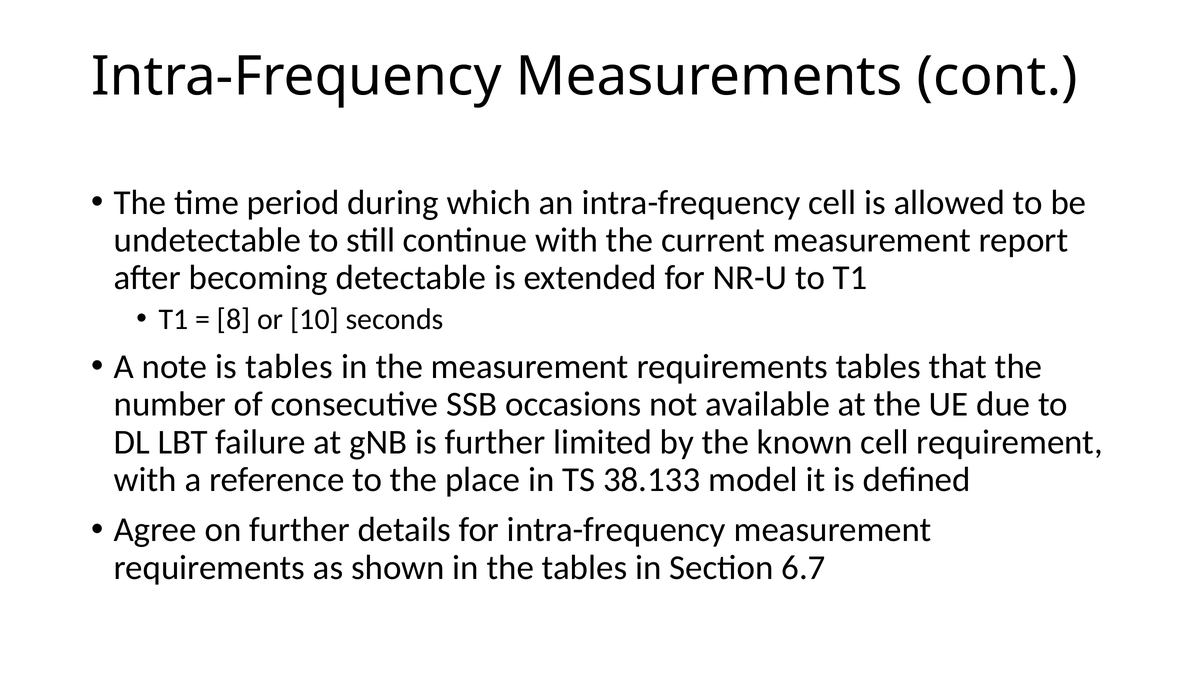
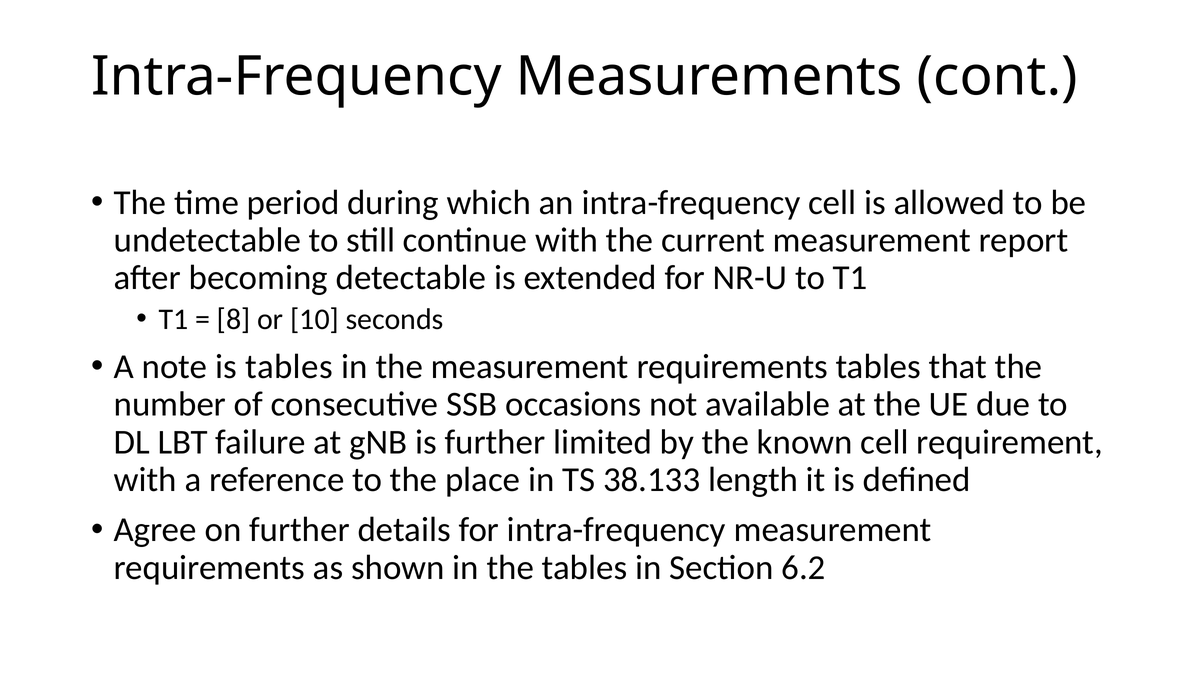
model: model -> length
6.7: 6.7 -> 6.2
